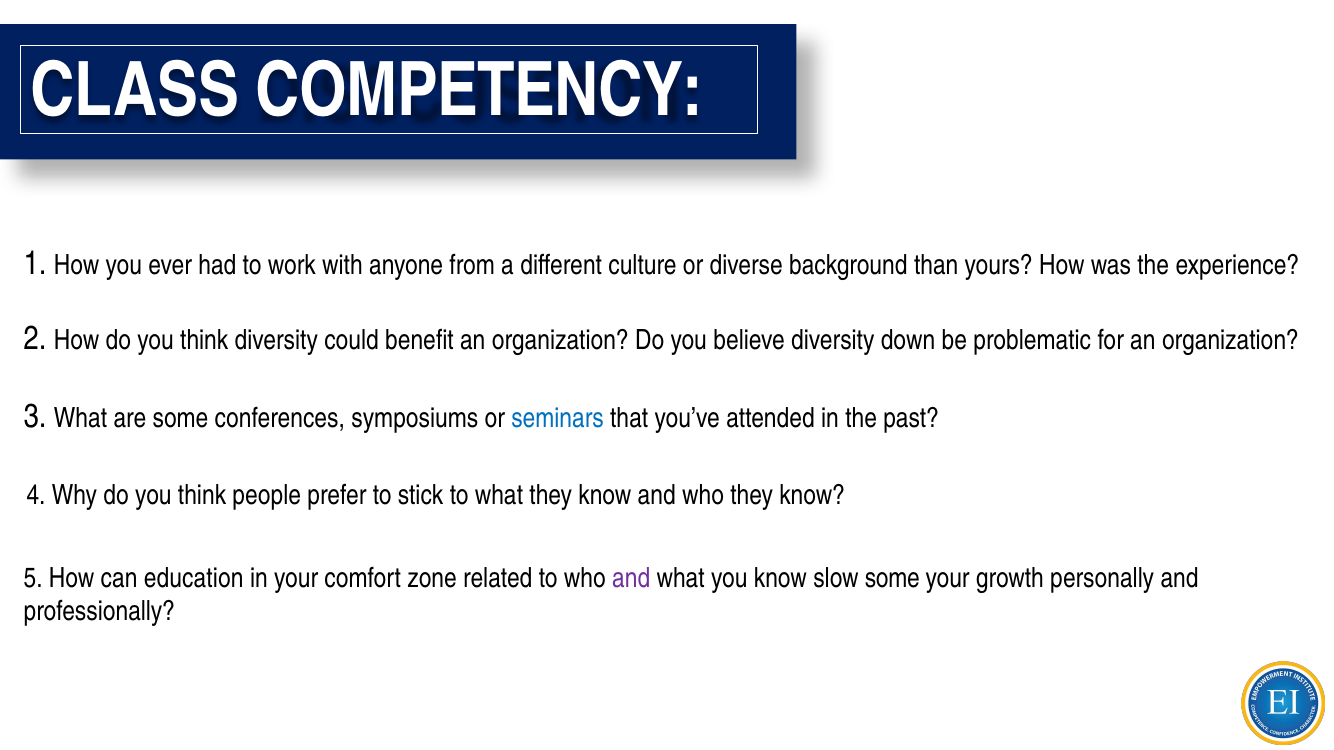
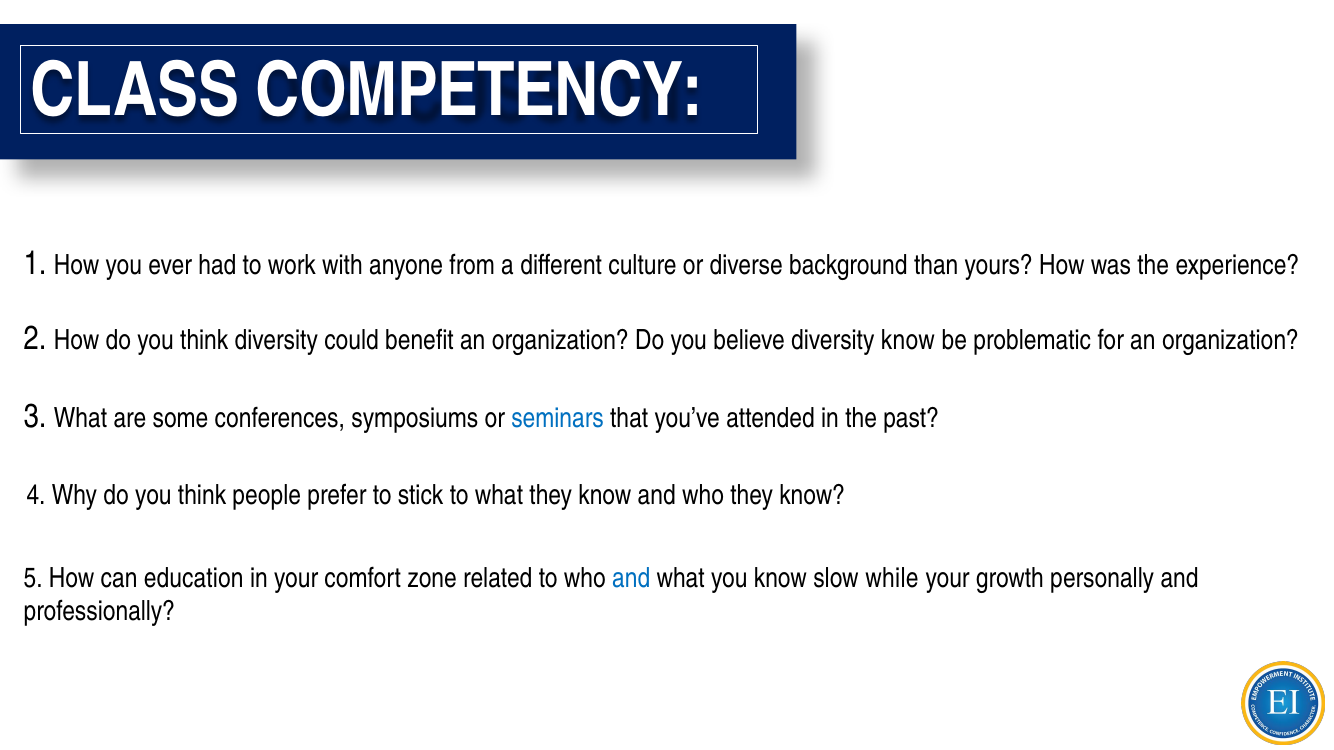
diversity down: down -> know
and at (631, 578) colour: purple -> blue
slow some: some -> while
